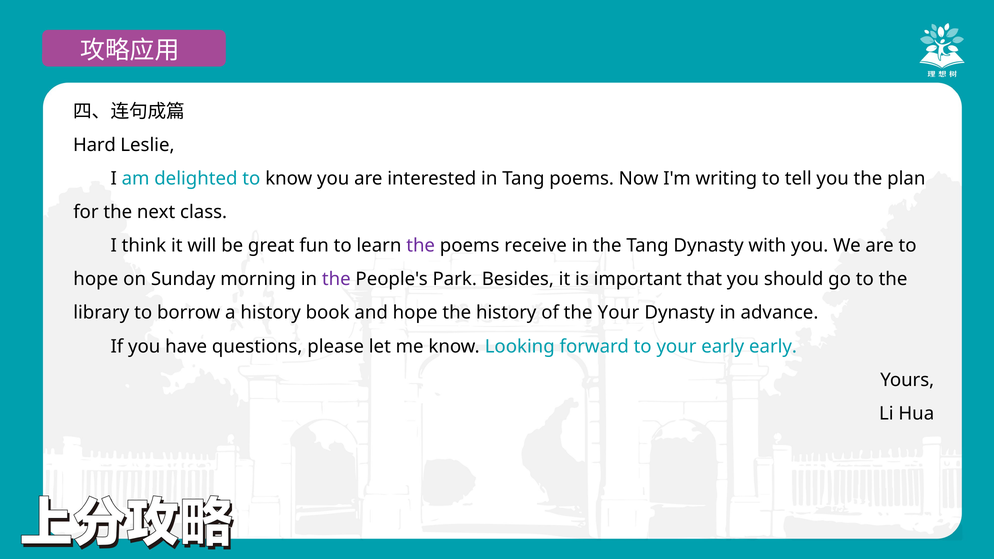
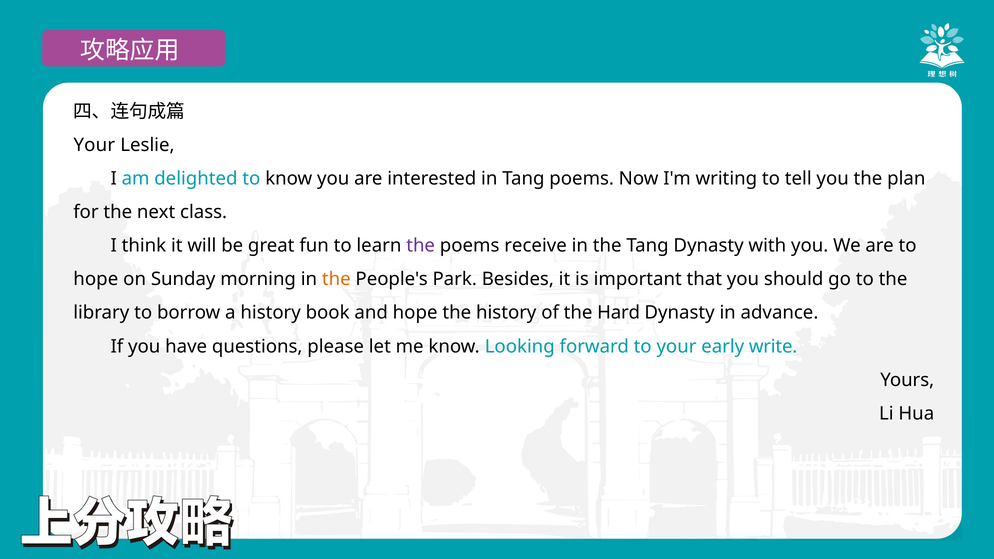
Hard at (94, 145): Hard -> Your
the at (336, 279) colour: purple -> orange
the Your: Your -> Hard
early early: early -> write
